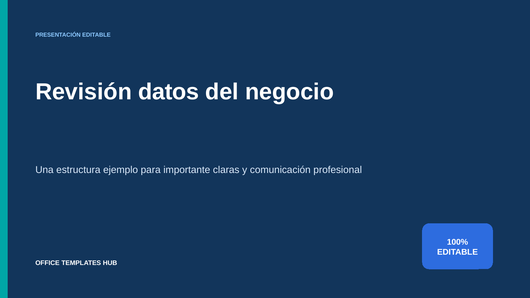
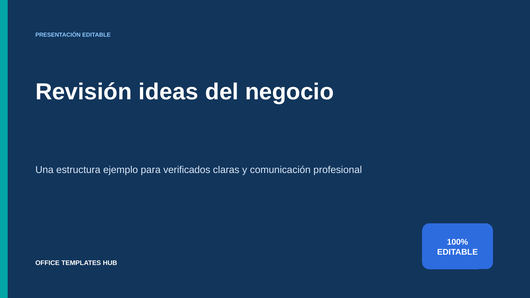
datos: datos -> ideas
importante: importante -> verificados
